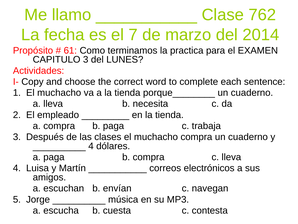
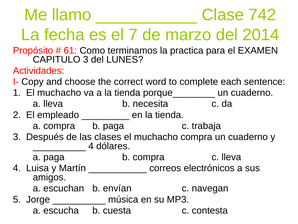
762: 762 -> 742
